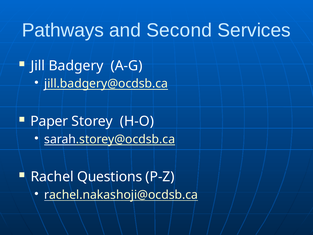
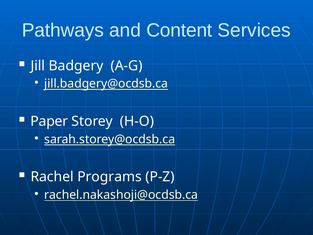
Second: Second -> Content
Questions: Questions -> Programs
